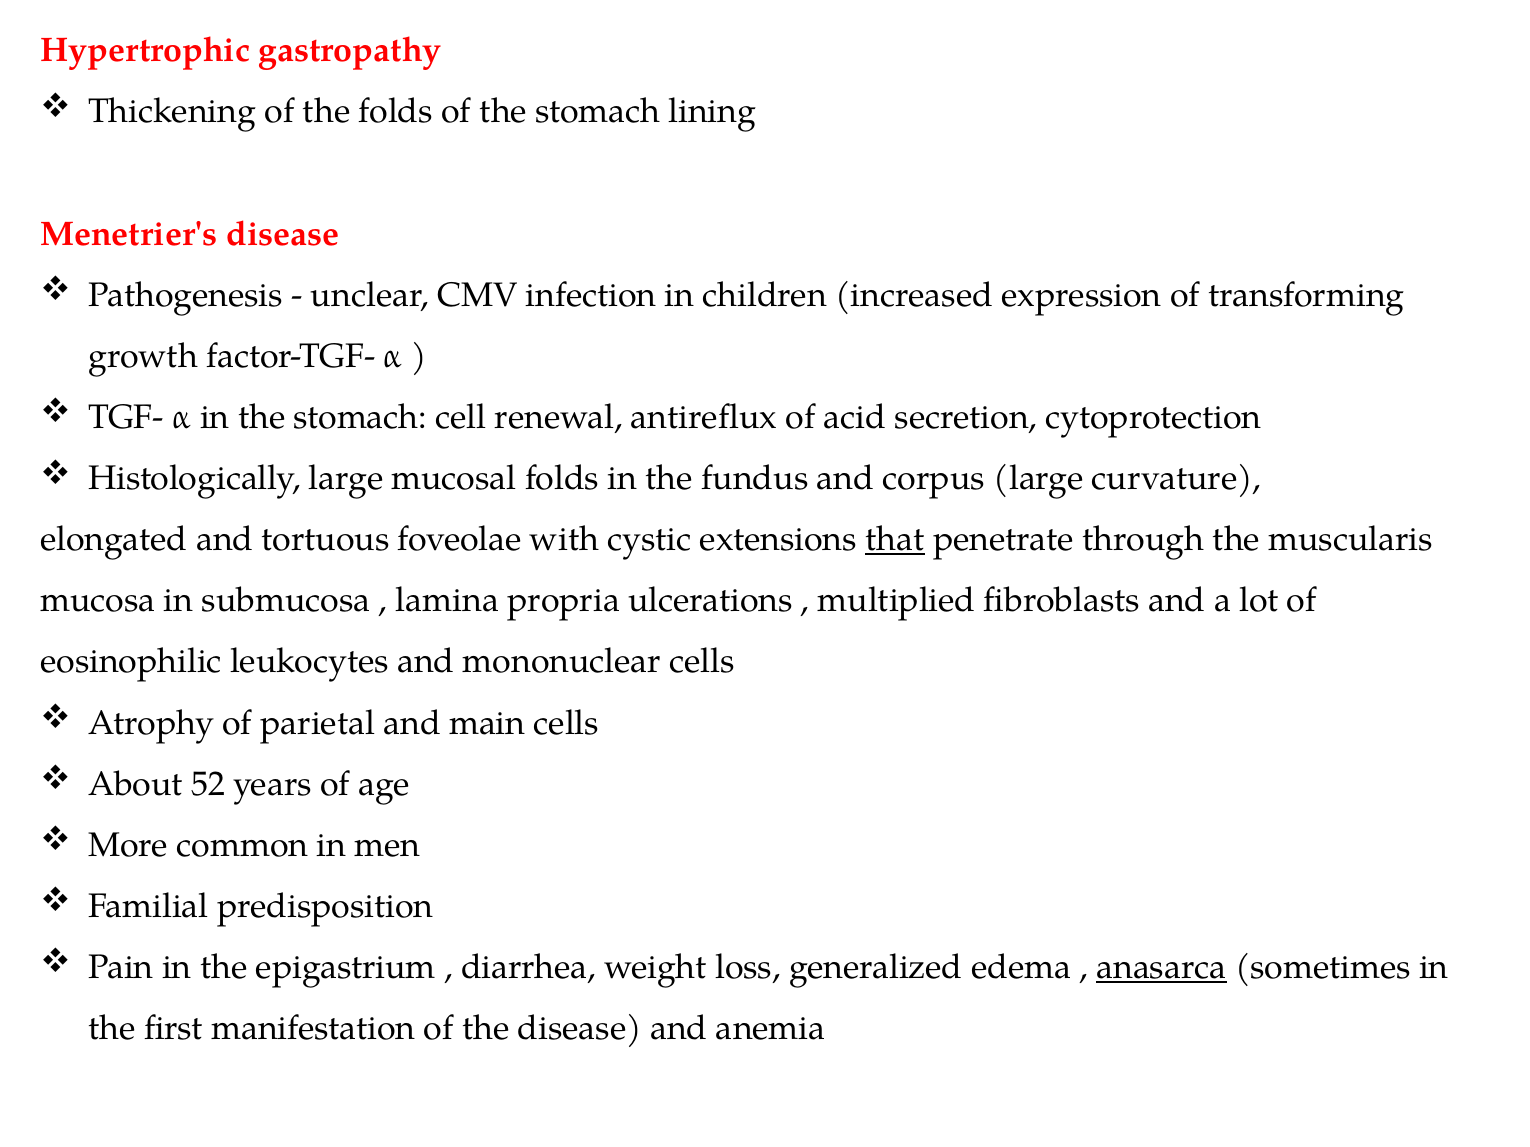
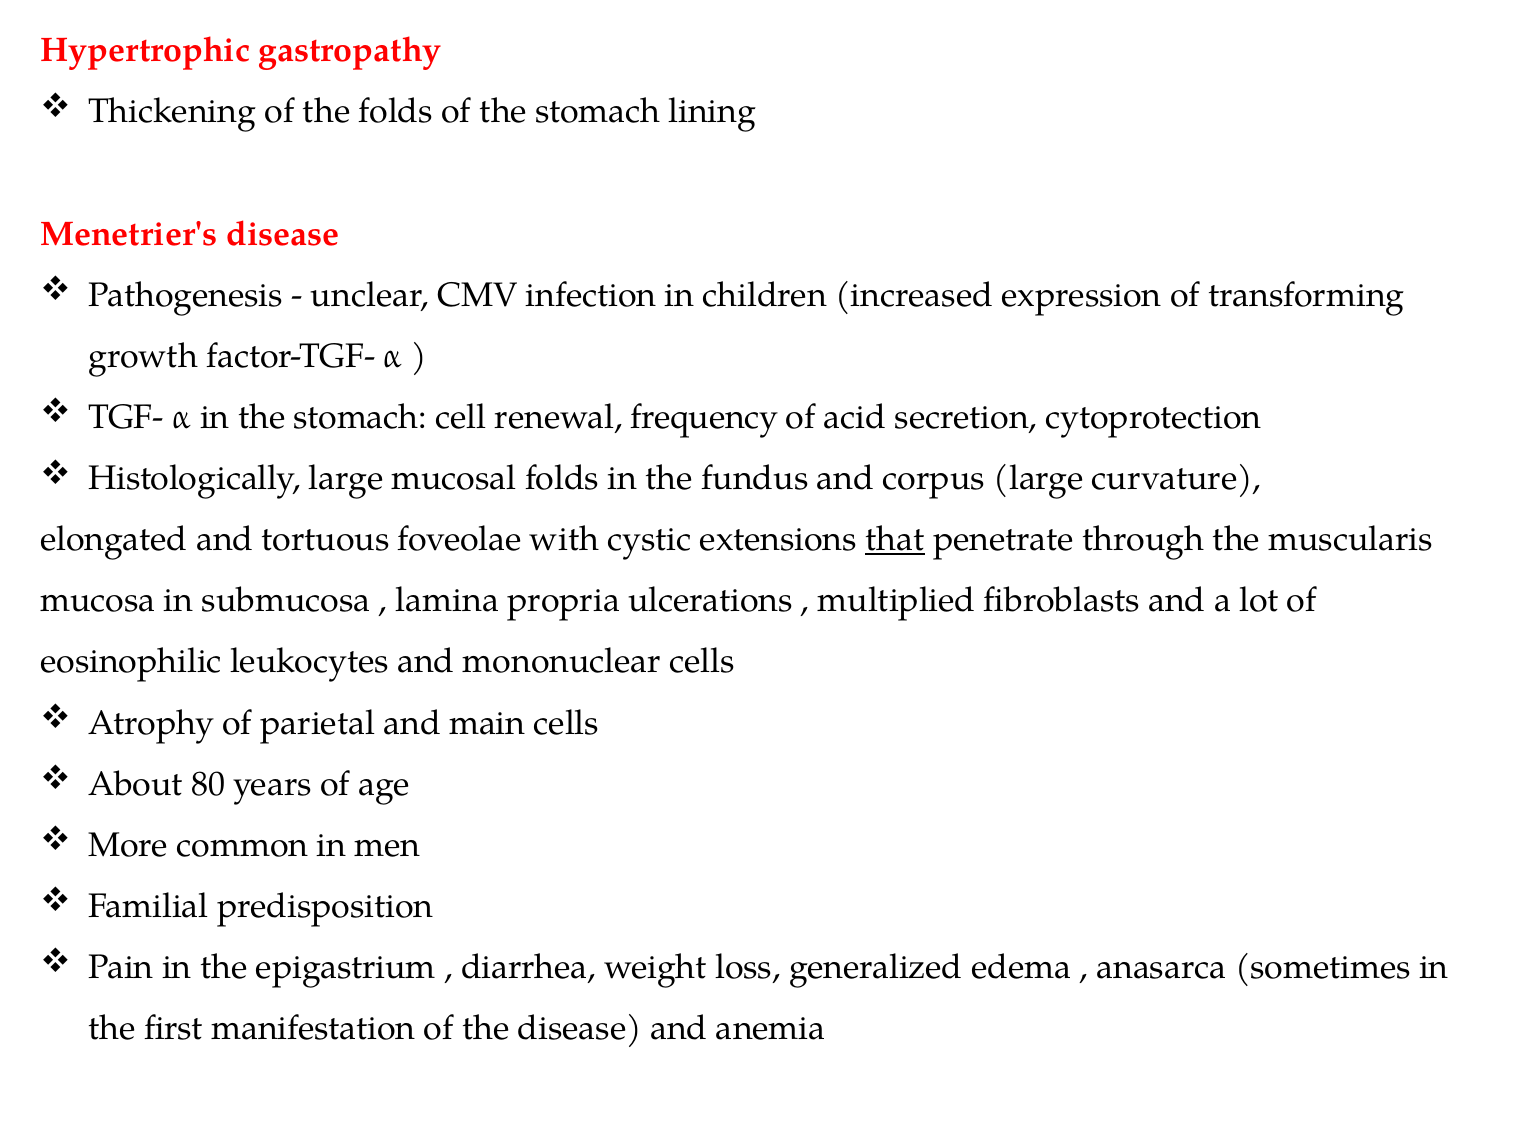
antireflux: antireflux -> frequency
52: 52 -> 80
anasarca underline: present -> none
